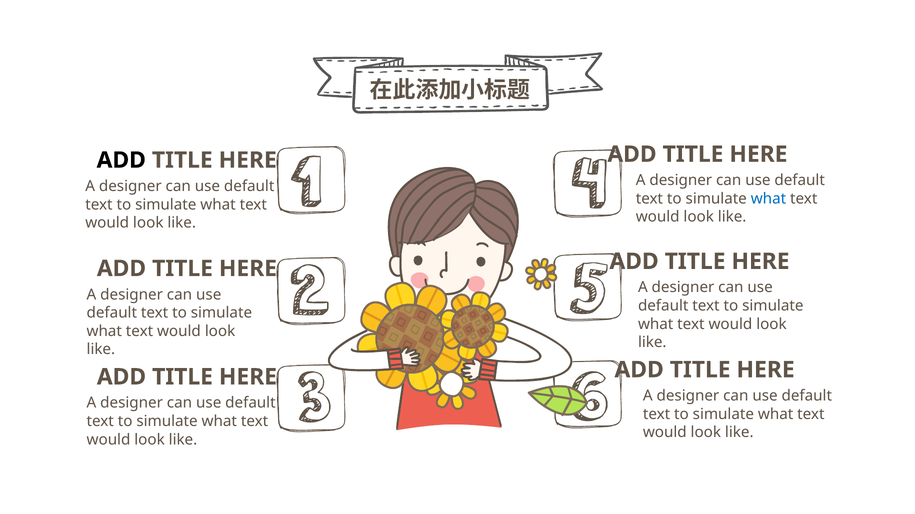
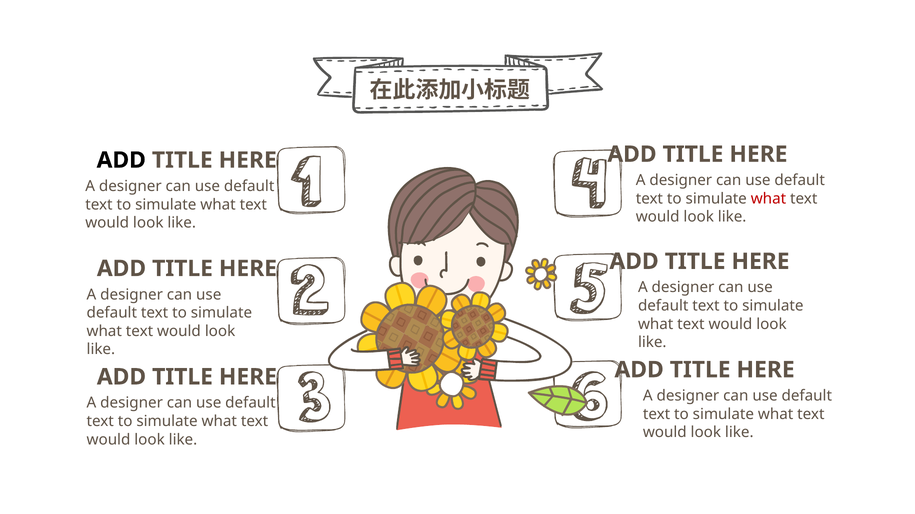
what at (768, 199) colour: blue -> red
